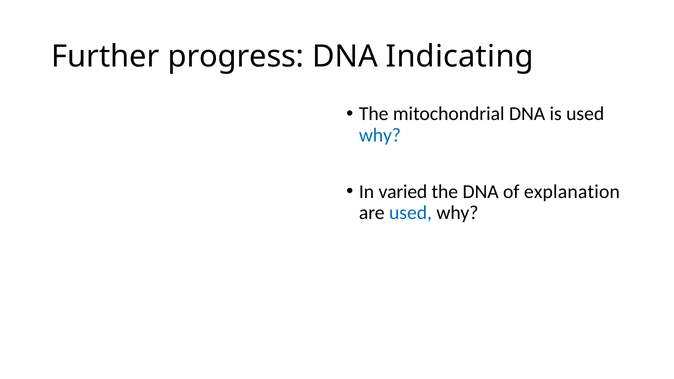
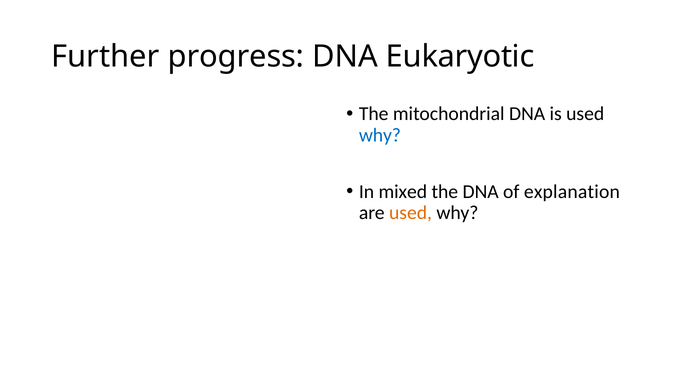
Indicating: Indicating -> Eukaryotic
varied: varied -> mixed
used at (411, 213) colour: blue -> orange
